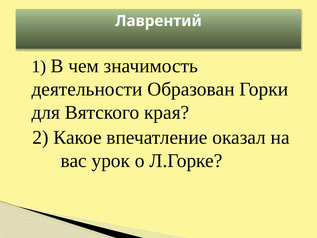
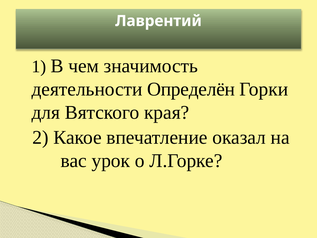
Образован: Образован -> Определён
